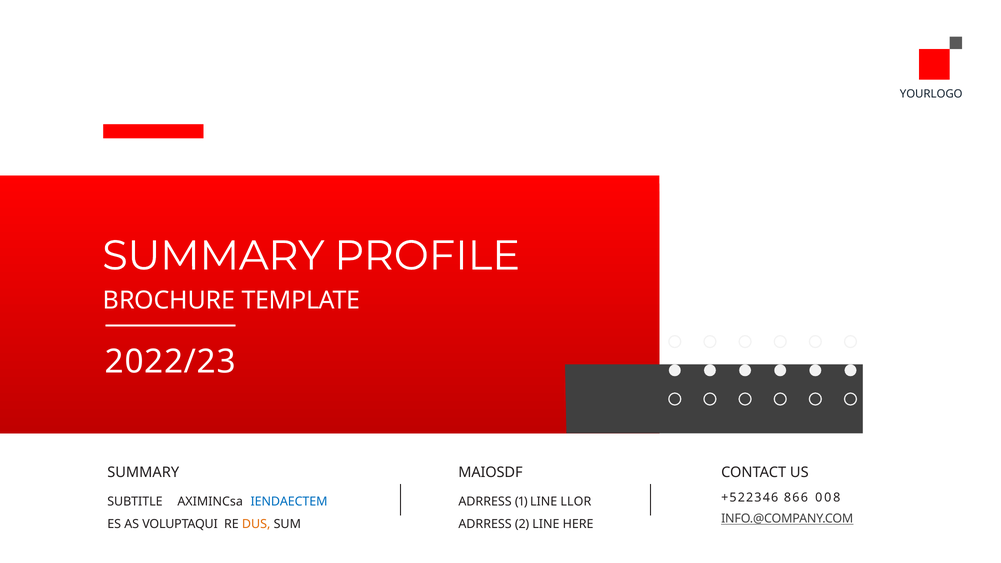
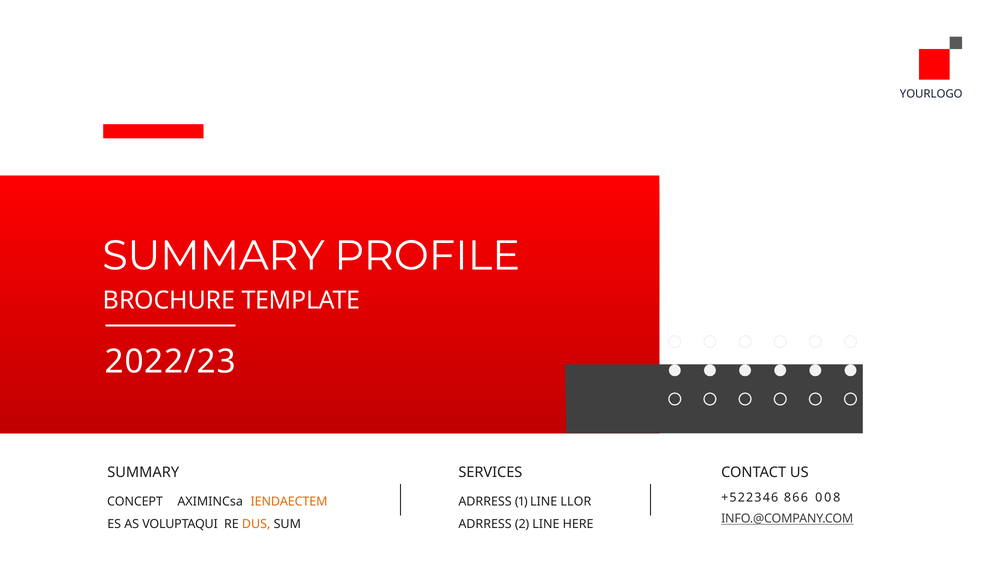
MAIOSDF: MAIOSDF -> SERVICES
SUBTITLE: SUBTITLE -> CONCEPT
IENDAECTEM colour: blue -> orange
